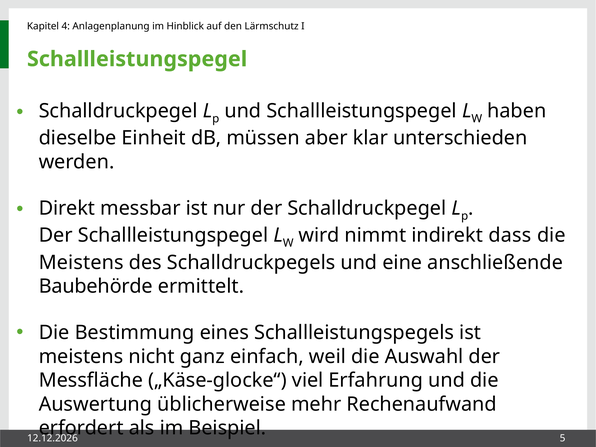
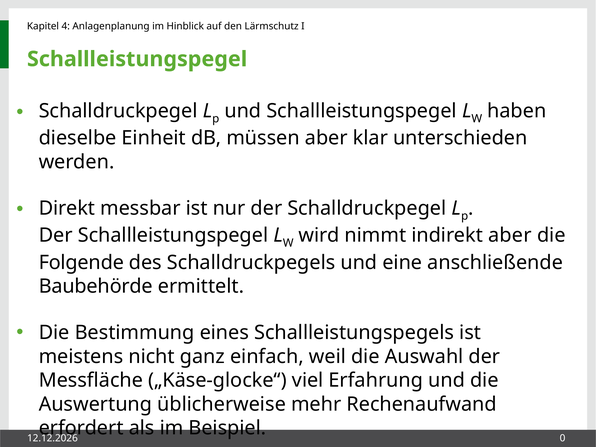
indirekt dass: dass -> aber
Meistens at (81, 262): Meistens -> Folgende
5: 5 -> 0
